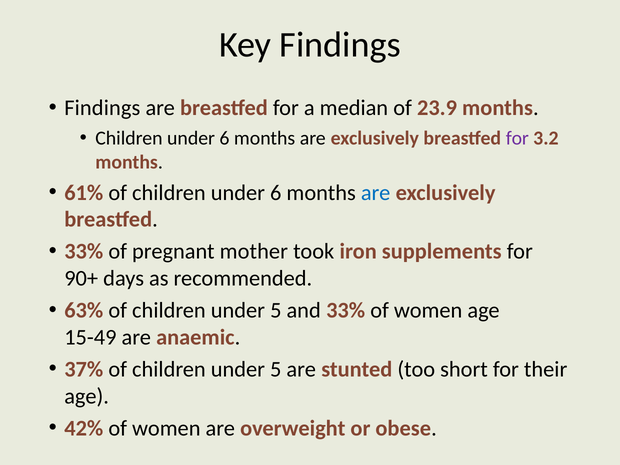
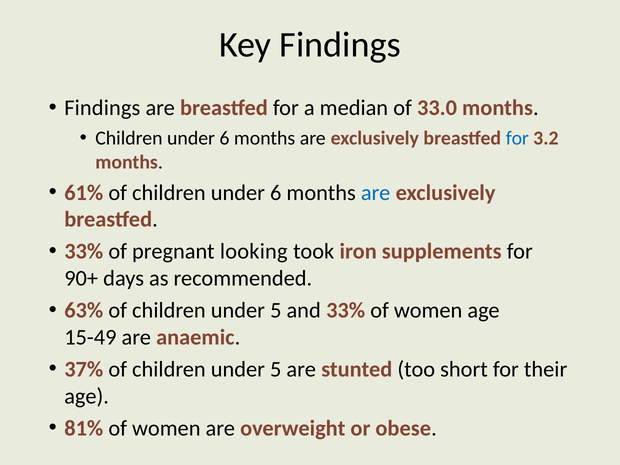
23.9: 23.9 -> 33.0
for at (517, 138) colour: purple -> blue
mother: mother -> looking
42%: 42% -> 81%
